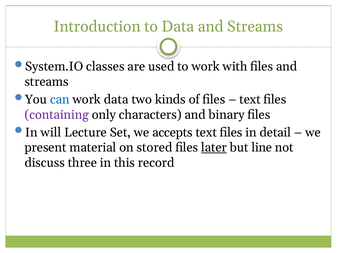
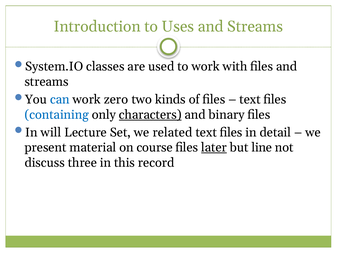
to Data: Data -> Uses
work data: data -> zero
containing colour: purple -> blue
characters underline: none -> present
accepts: accepts -> related
stored: stored -> course
